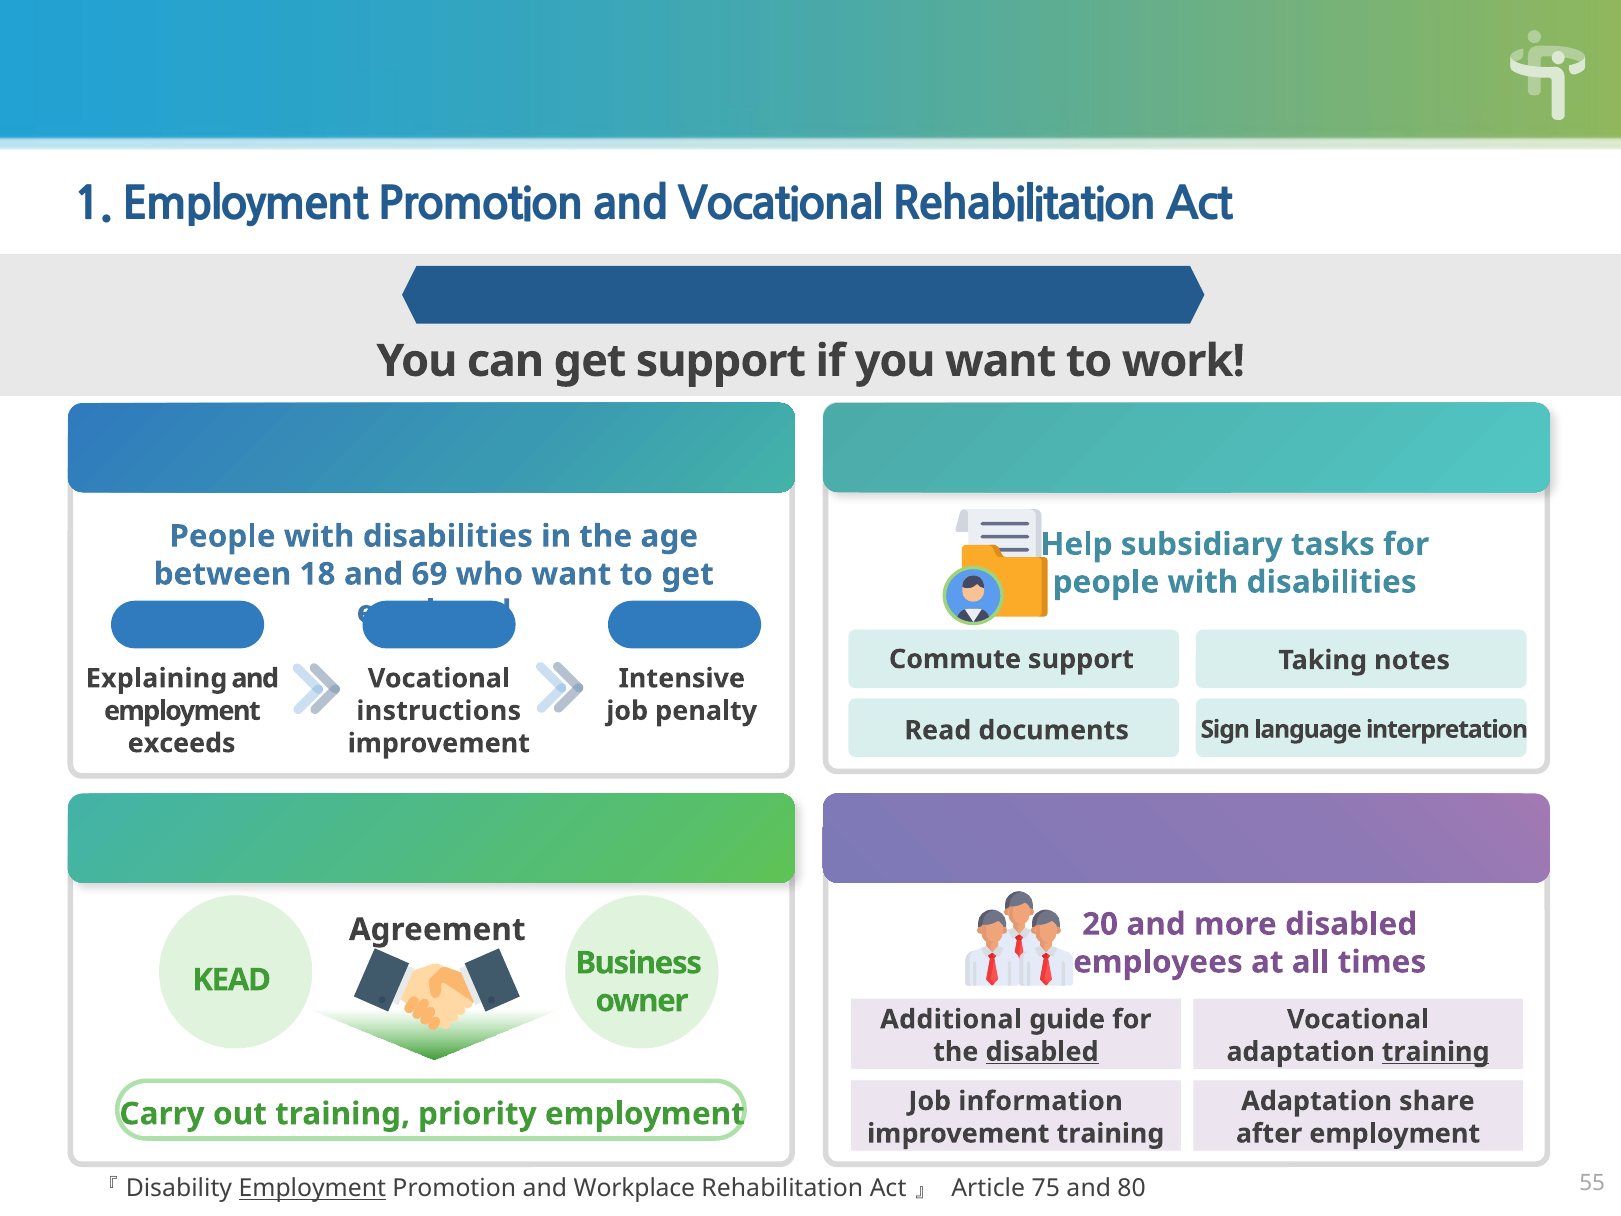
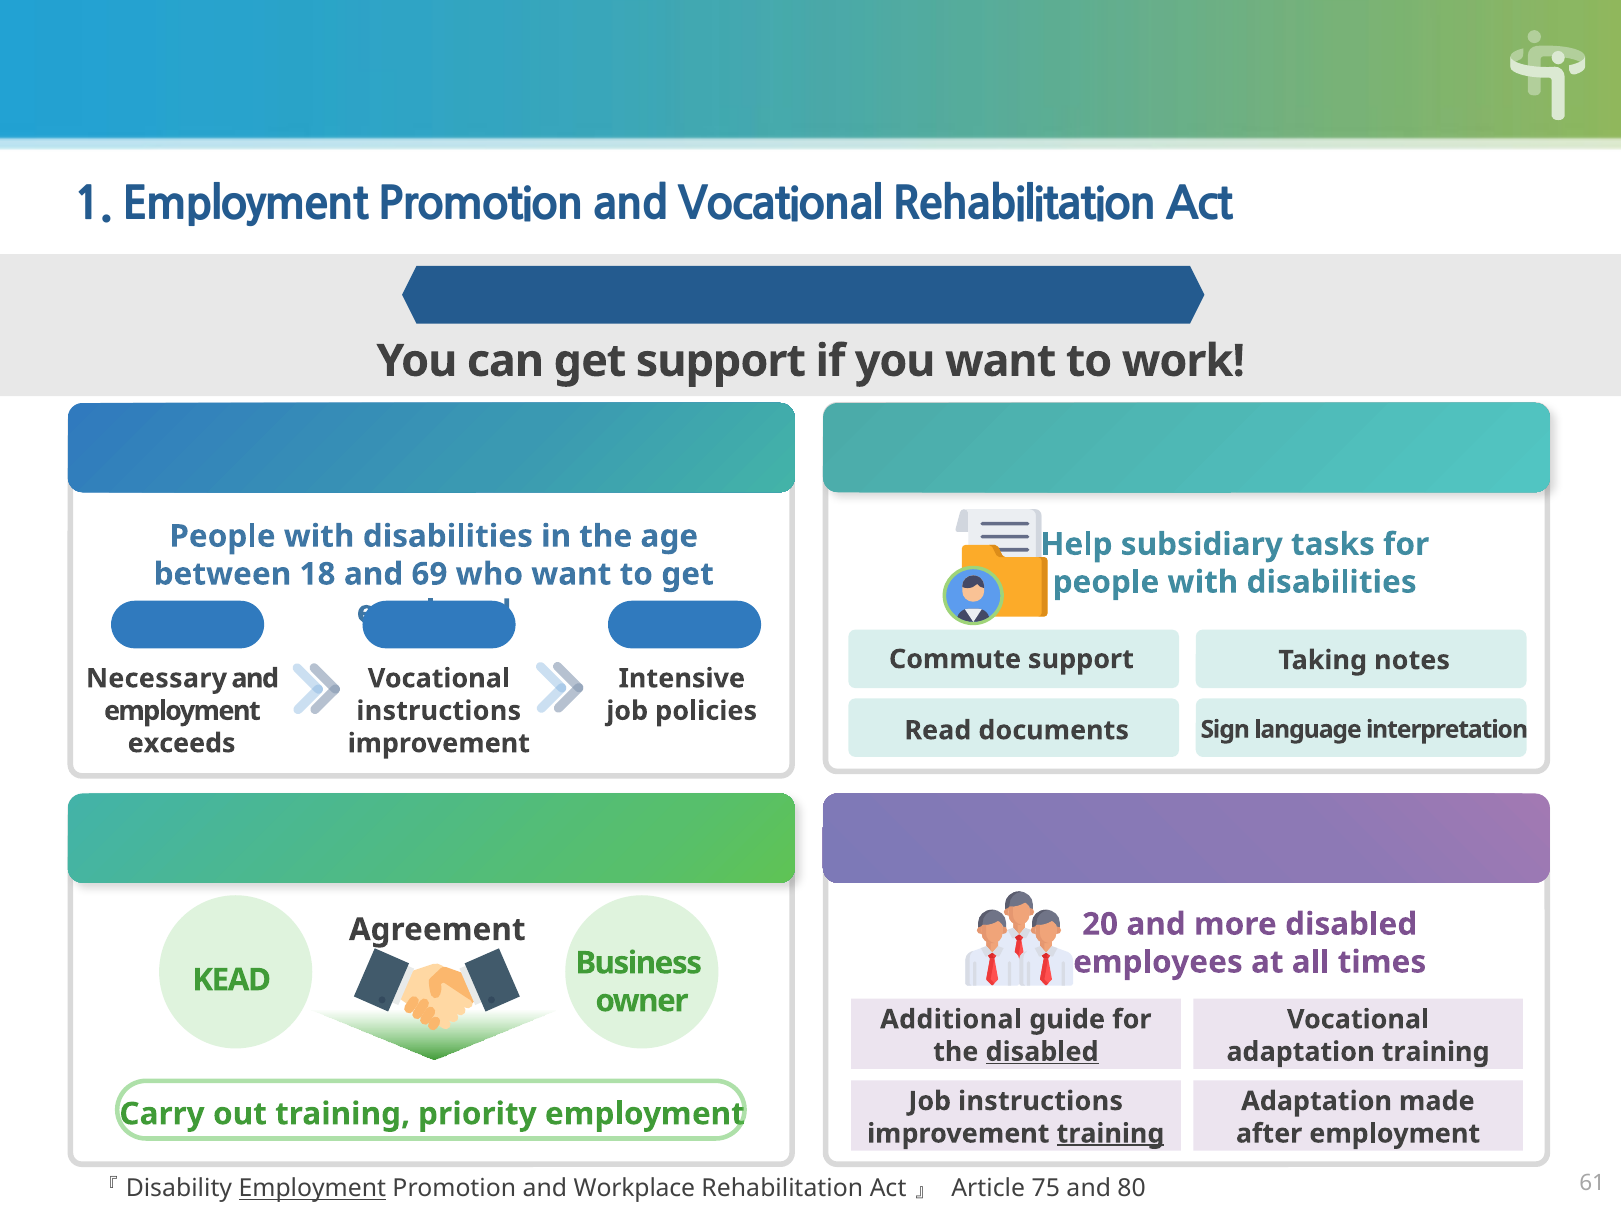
Explaining: Explaining -> Necessary
penalty: penalty -> policies
training at (1436, 1052) underline: present -> none
Job information: information -> instructions
share: share -> made
training at (1111, 1133) underline: none -> present
55: 55 -> 61
